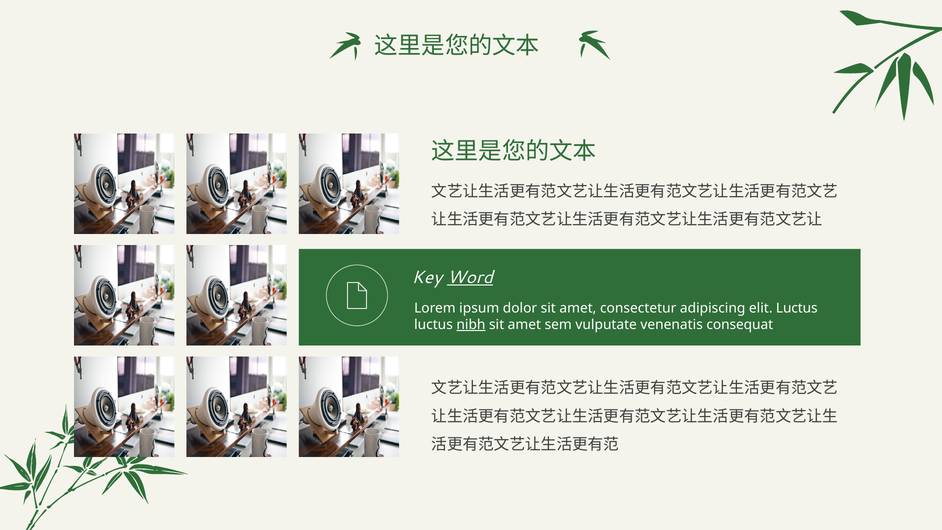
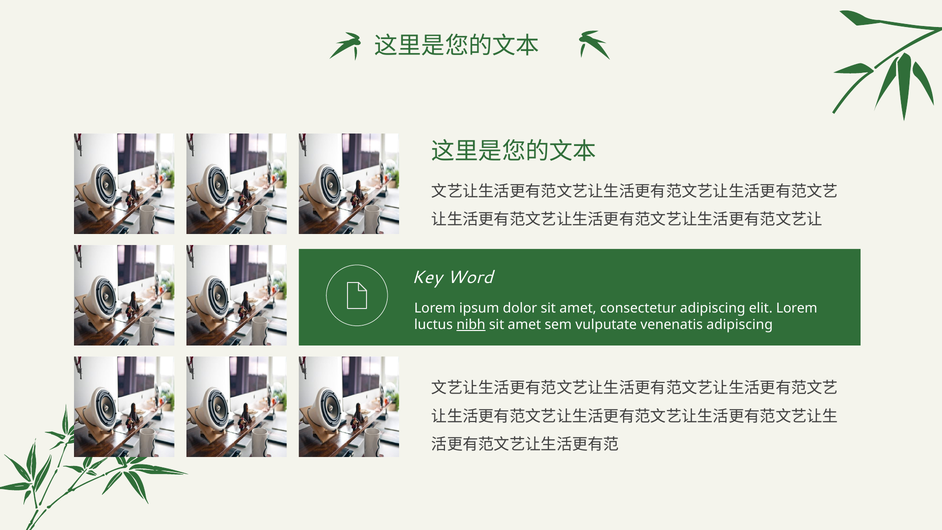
Word underline: present -> none
elit Luctus: Luctus -> Lorem
venenatis consequat: consequat -> adipiscing
